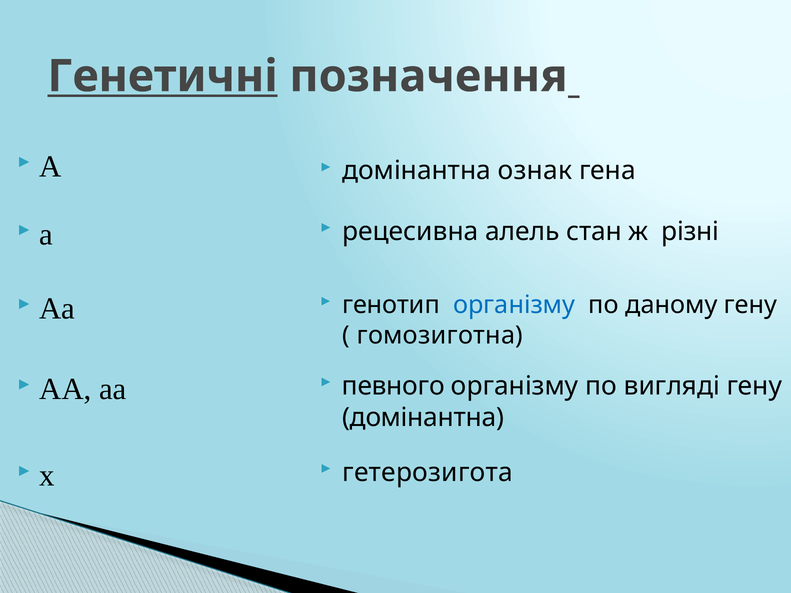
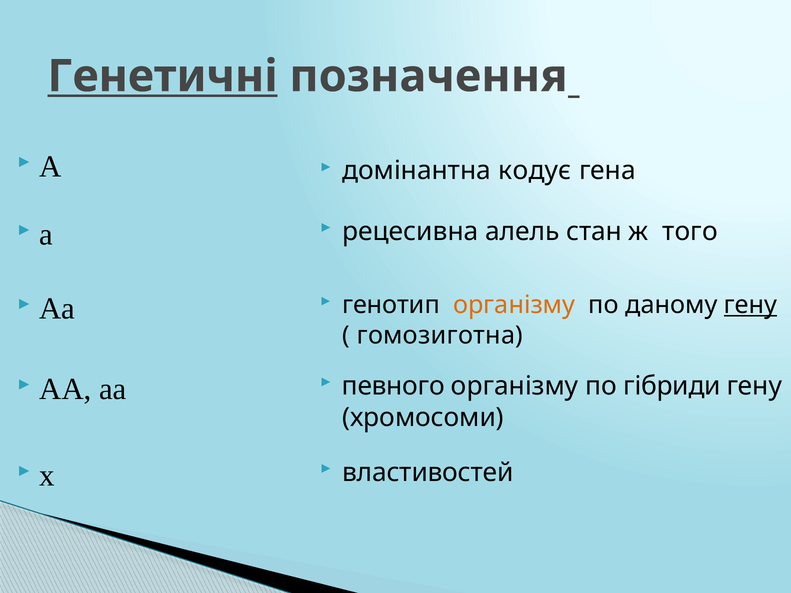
ознак: ознак -> кодує
різні: різні -> того
організму at (514, 305) colour: blue -> orange
гену at (751, 305) underline: none -> present
вигляді: вигляді -> гібриди
домінантна at (423, 418): домінантна -> хромосоми
гетерозигота: гетерозигота -> властивостей
